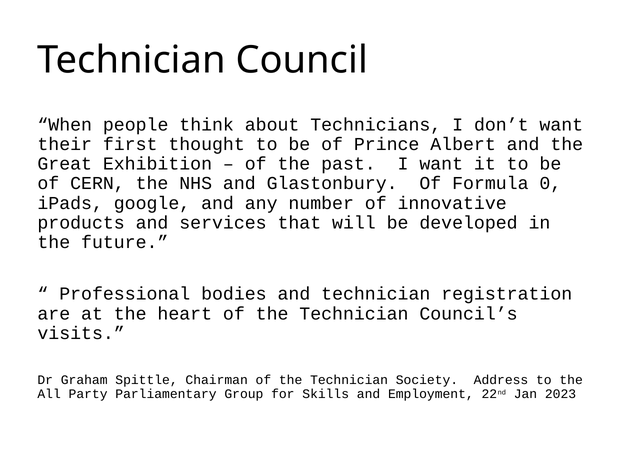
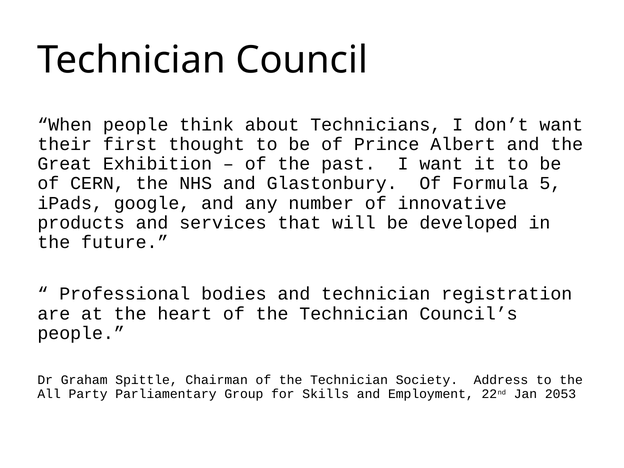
0: 0 -> 5
visits at (81, 333): visits -> people
2023: 2023 -> 2053
